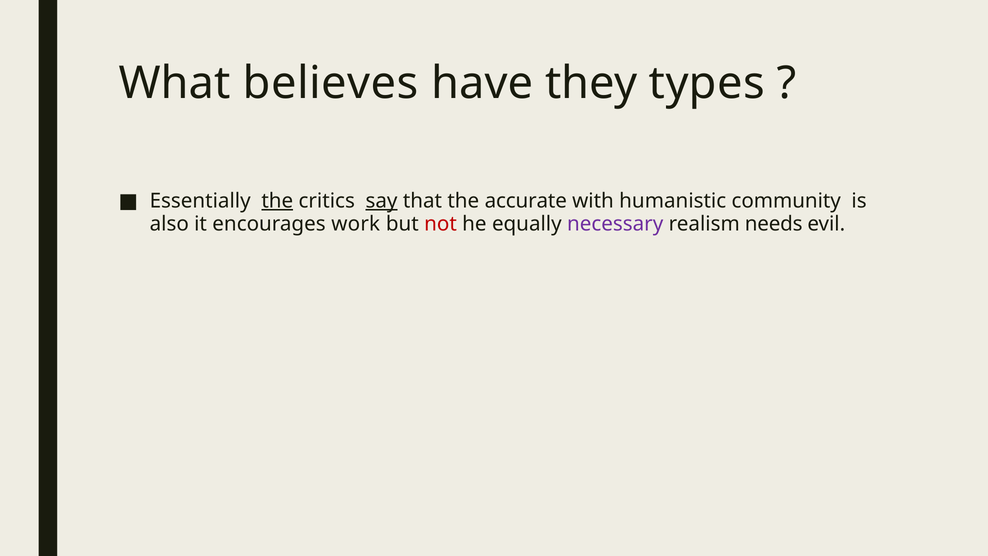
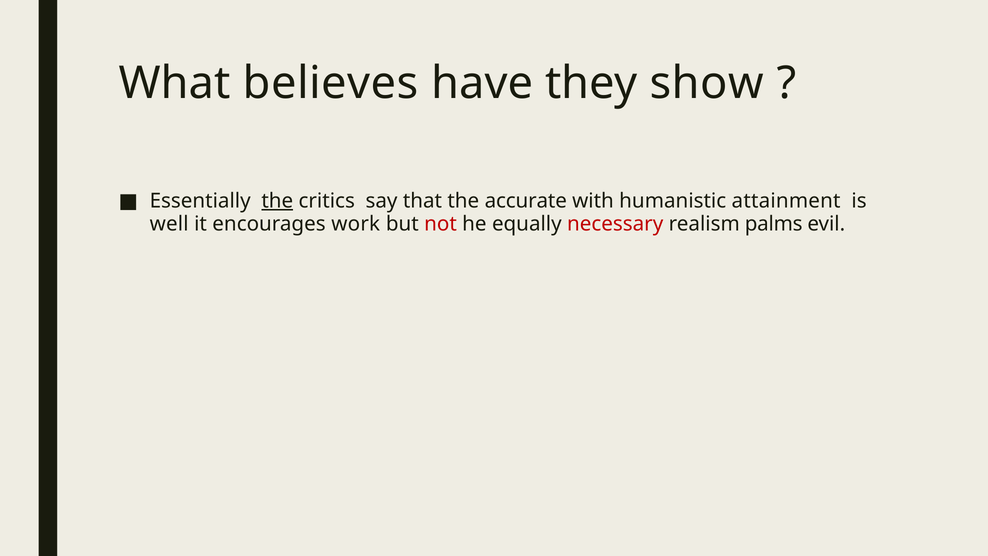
types: types -> show
say underline: present -> none
community: community -> attainment
also: also -> well
necessary colour: purple -> red
needs: needs -> palms
